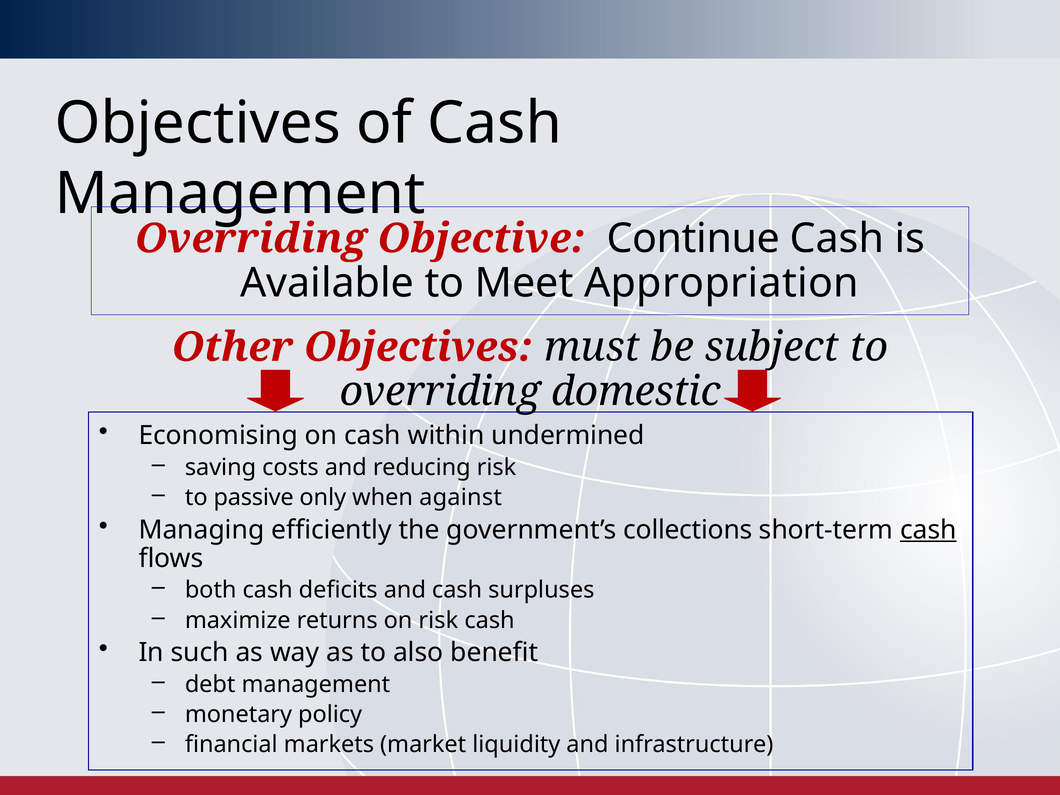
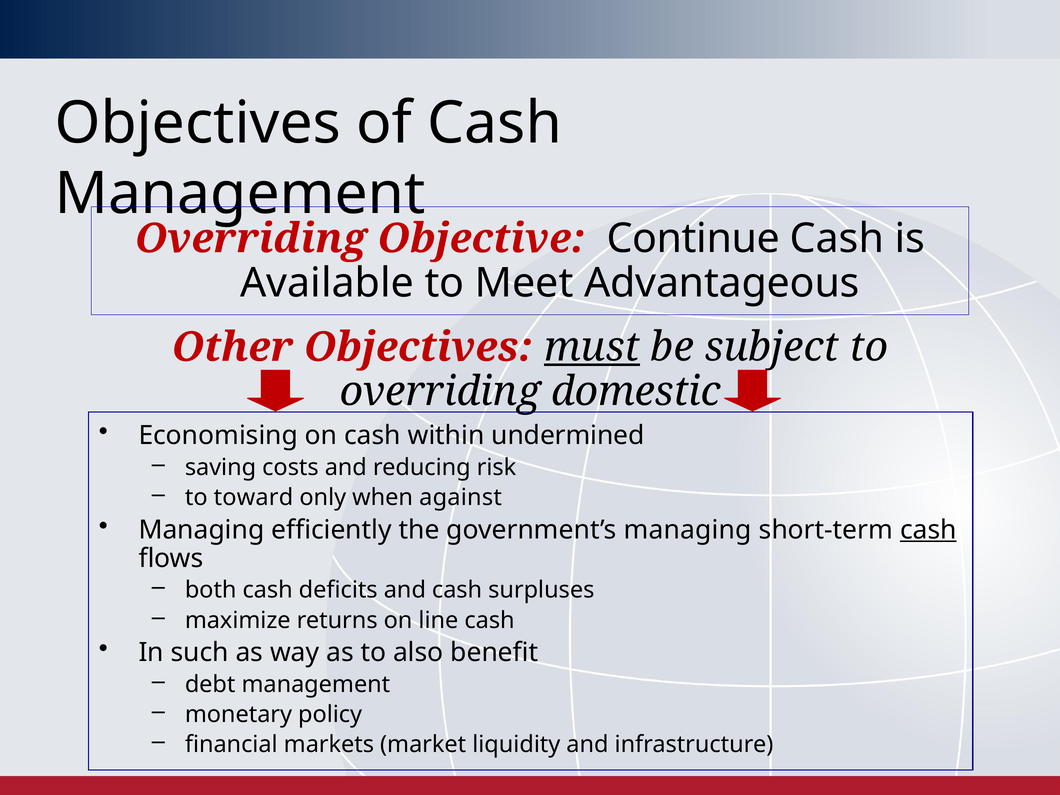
Appropriation: Appropriation -> Advantageous
must underline: none -> present
passive: passive -> toward
government’s collections: collections -> managing
on risk: risk -> line
